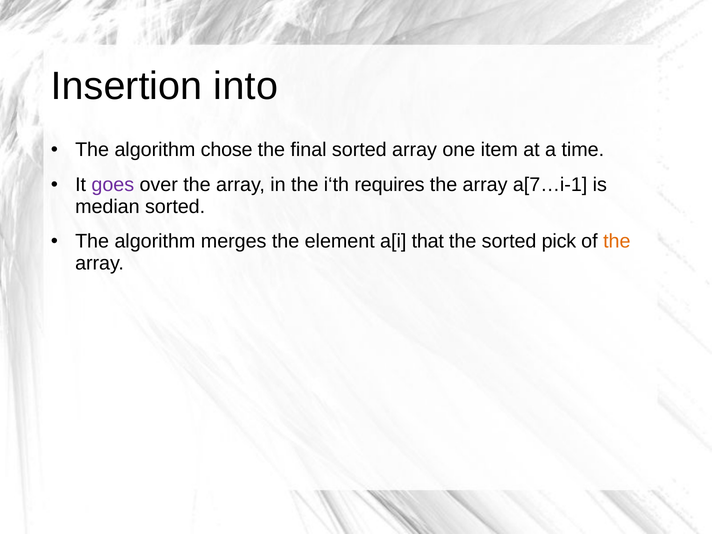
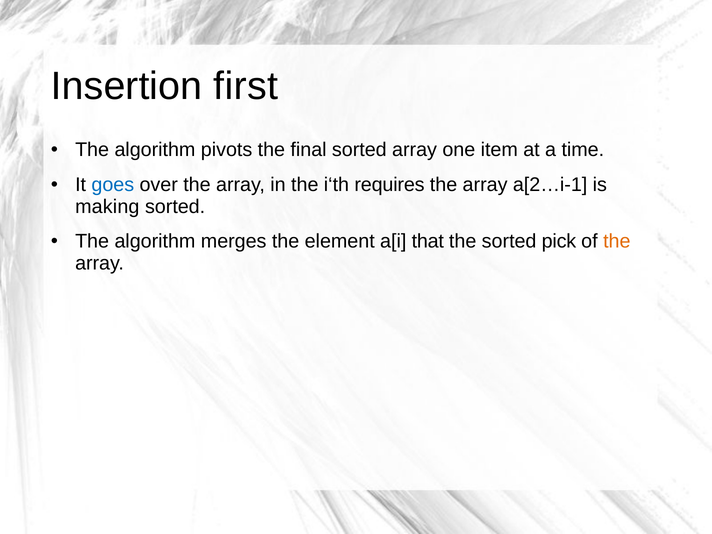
into: into -> first
chose: chose -> pivots
goes colour: purple -> blue
a[7…i-1: a[7…i-1 -> a[2…i-1
median: median -> making
